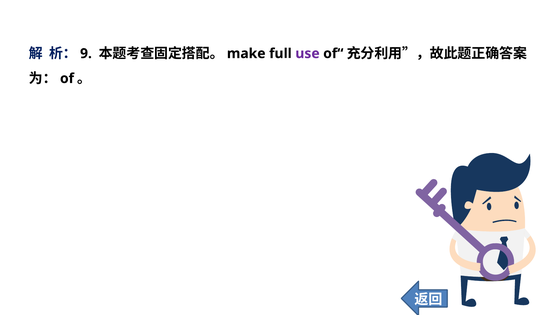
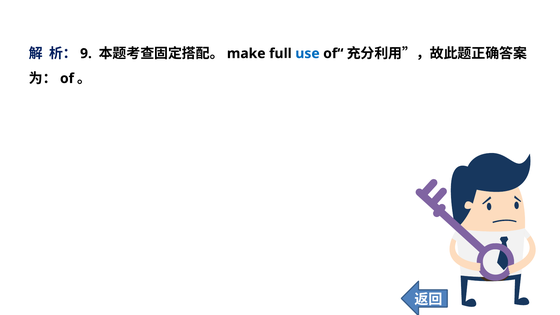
use colour: purple -> blue
